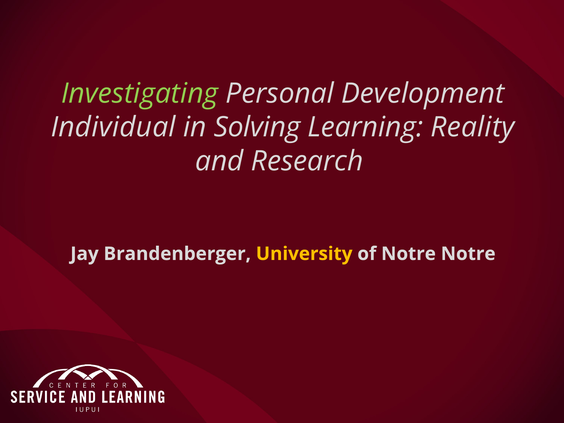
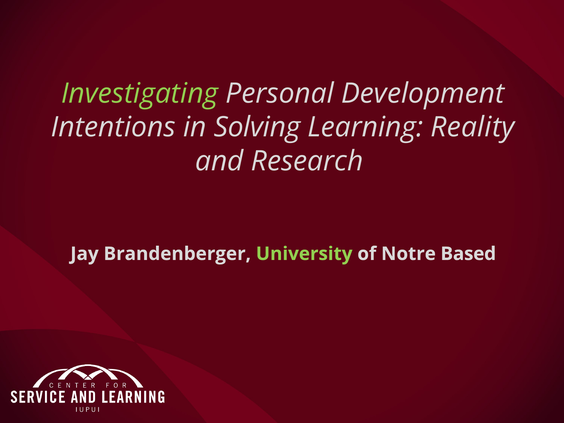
Individual: Individual -> Intentions
University colour: yellow -> light green
Notre Notre: Notre -> Based
